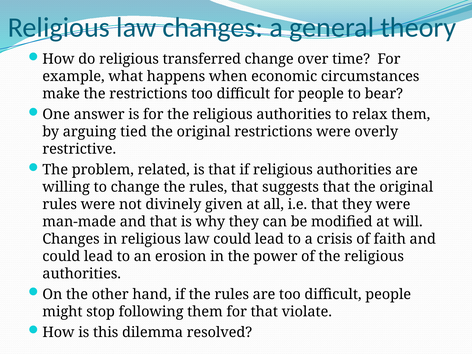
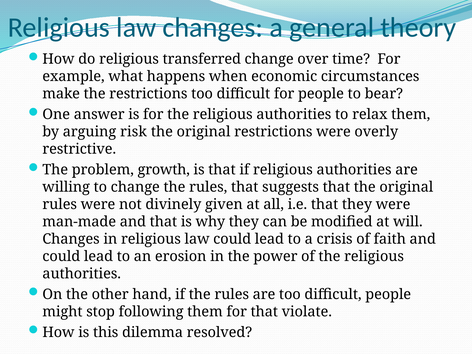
tied: tied -> risk
related: related -> growth
